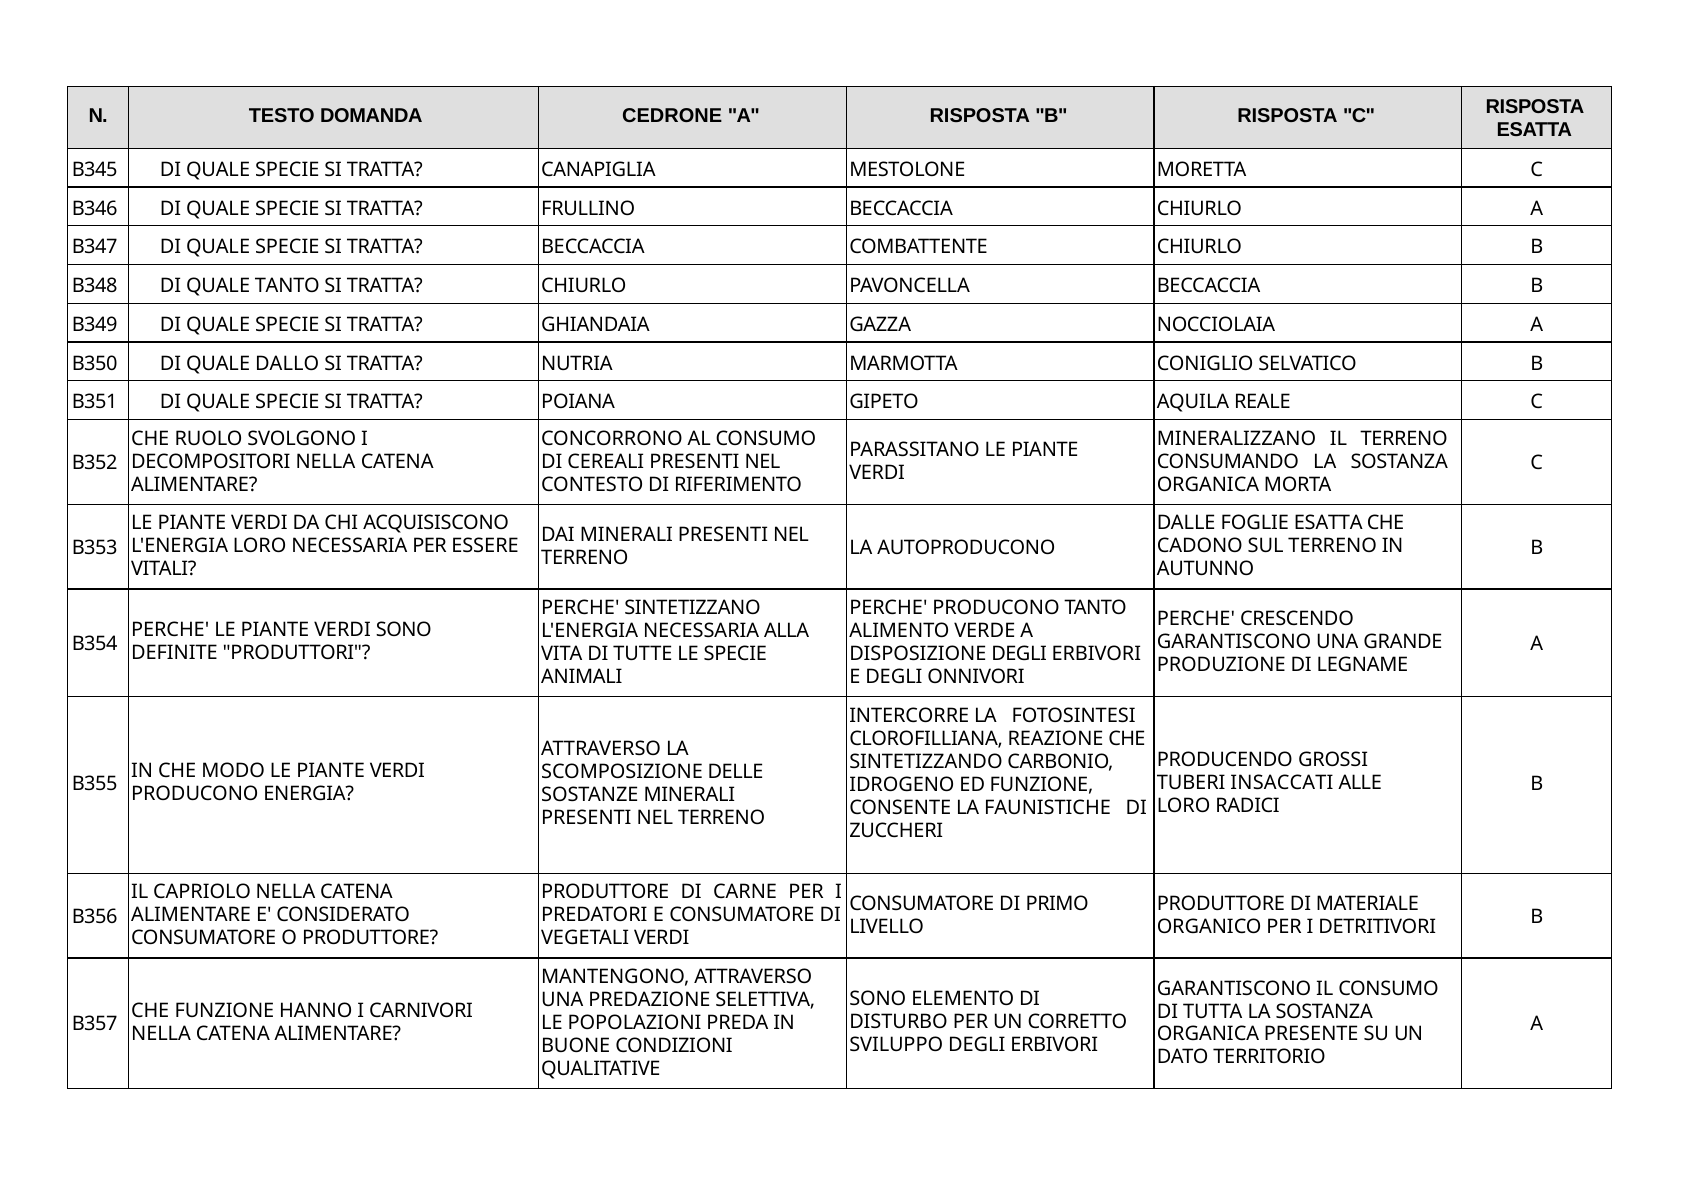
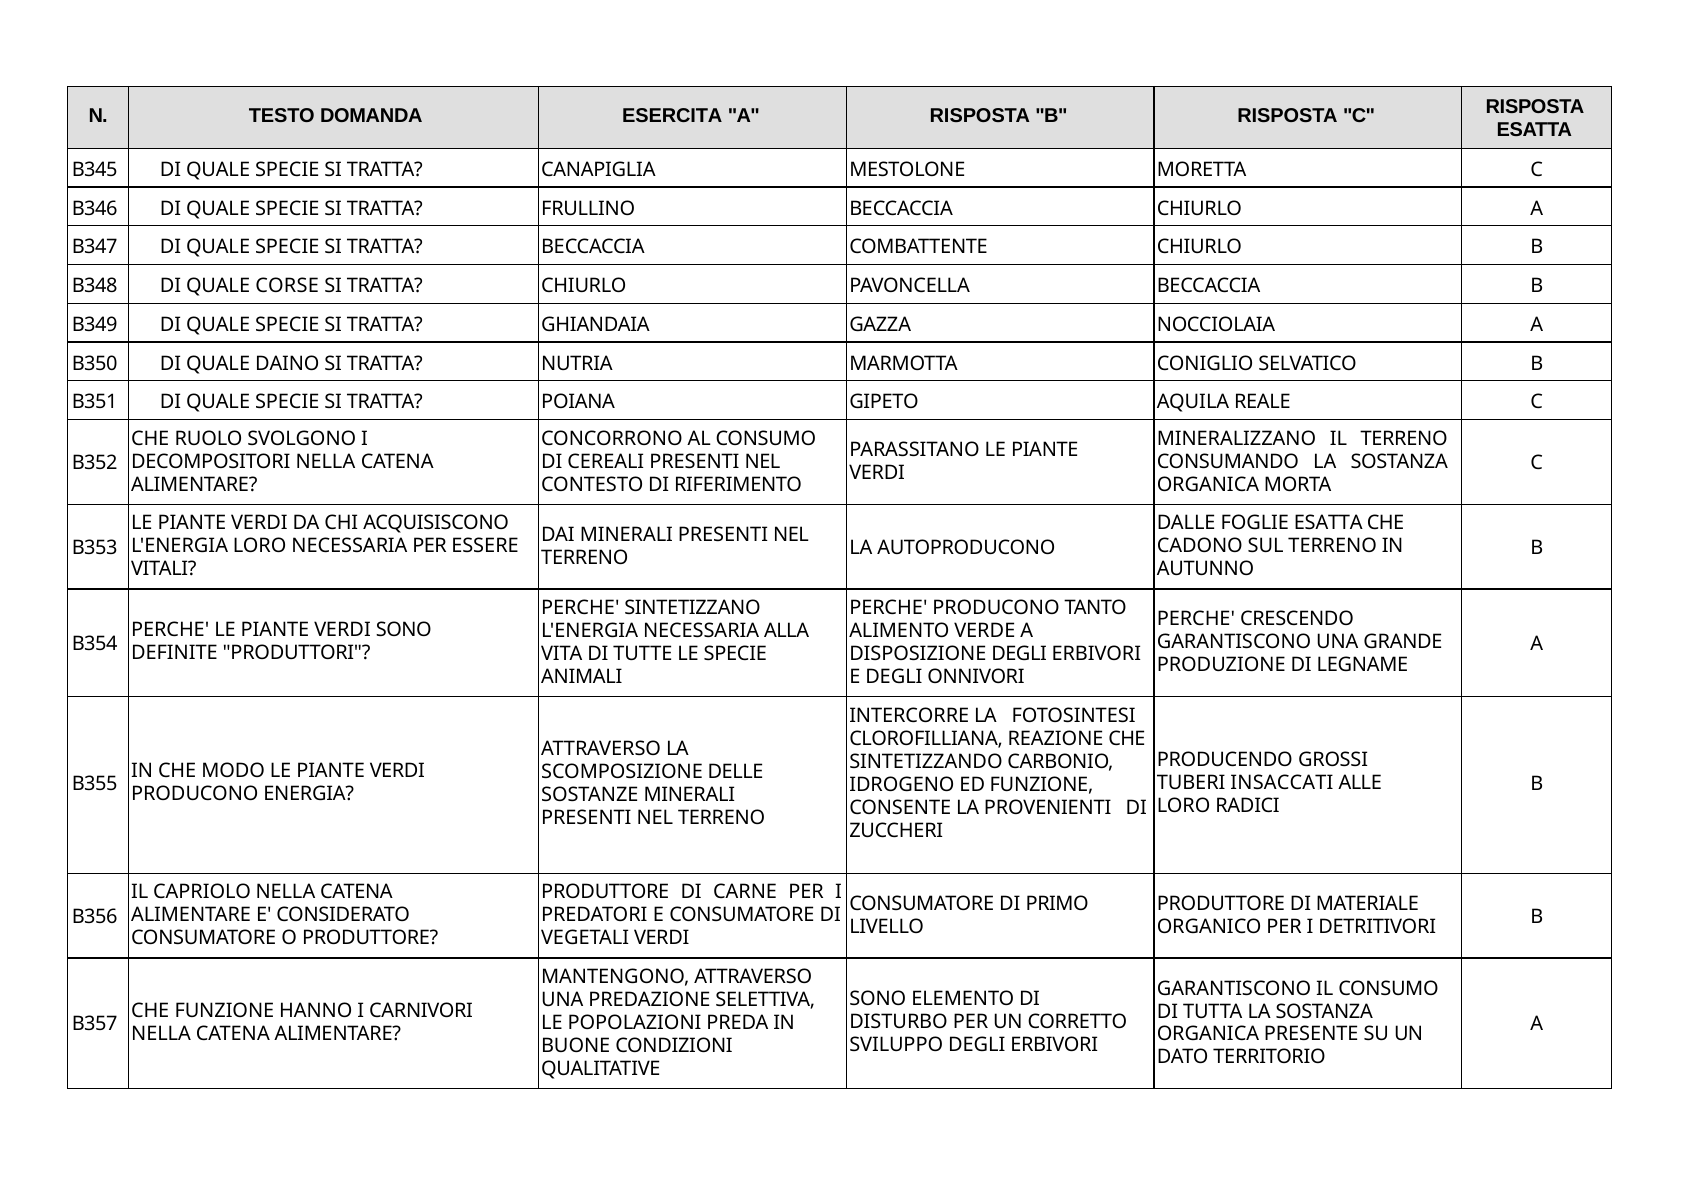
CEDRONE: CEDRONE -> ESERCITA
QUALE TANTO: TANTO -> CORSE
DALLO: DALLO -> DAINO
FAUNISTICHE: FAUNISTICHE -> PROVENIENTI
